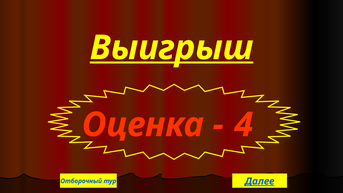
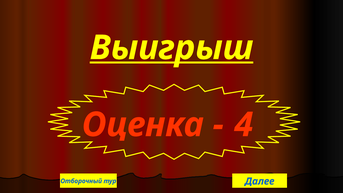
Далее underline: present -> none
